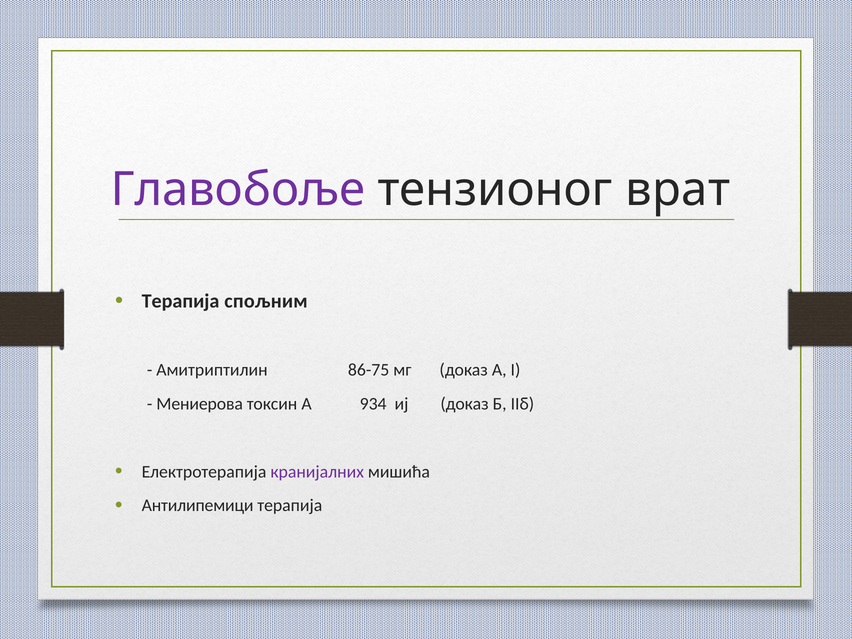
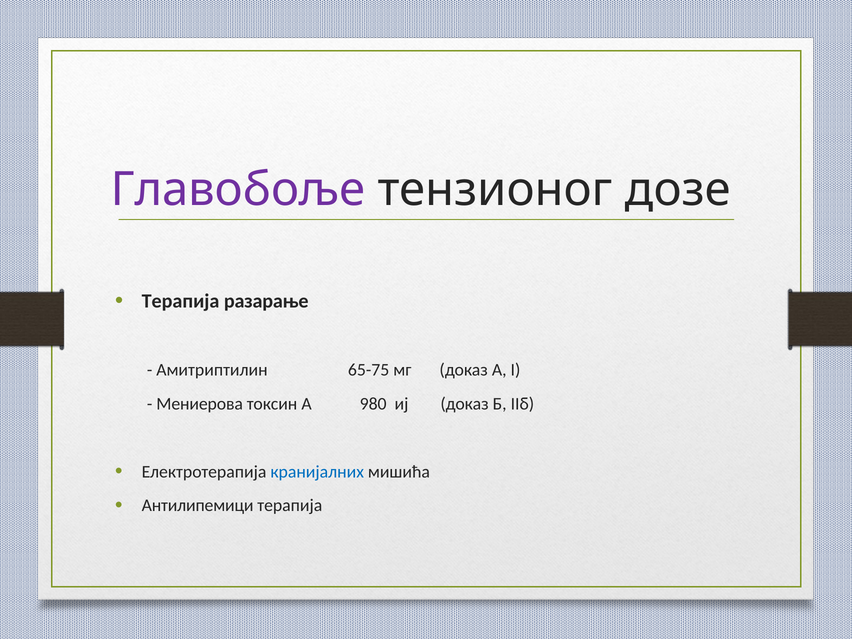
врат: врат -> дозе
спољним: спољним -> разарање
86-75: 86-75 -> 65-75
934: 934 -> 980
кранијалних colour: purple -> blue
